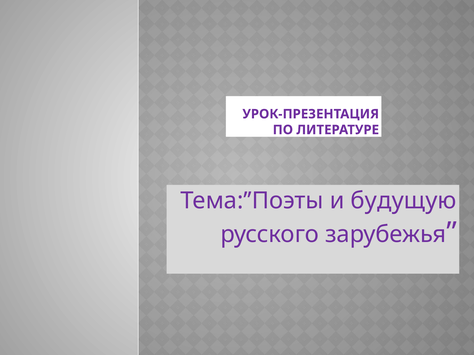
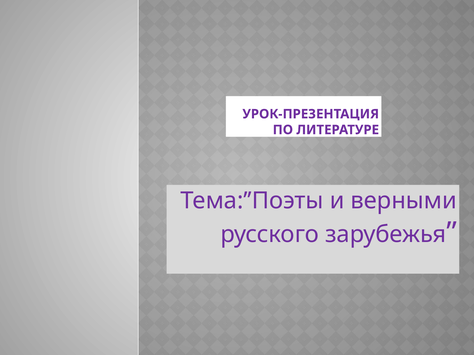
будущую: будущую -> верными
